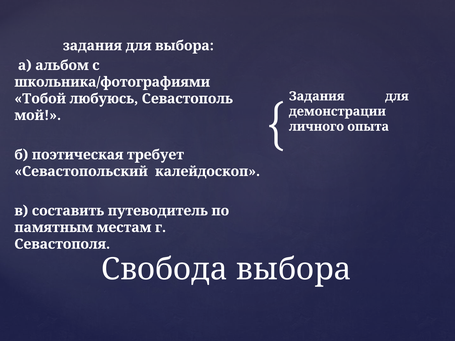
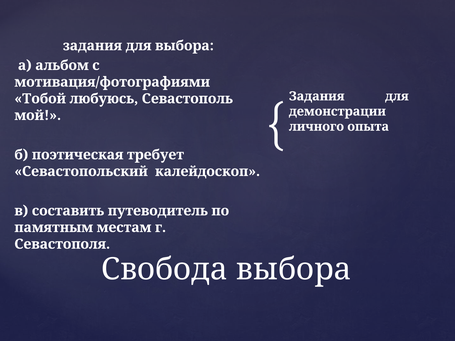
школьника/фотографиями: школьника/фотографиями -> мотивация/фотографиями
